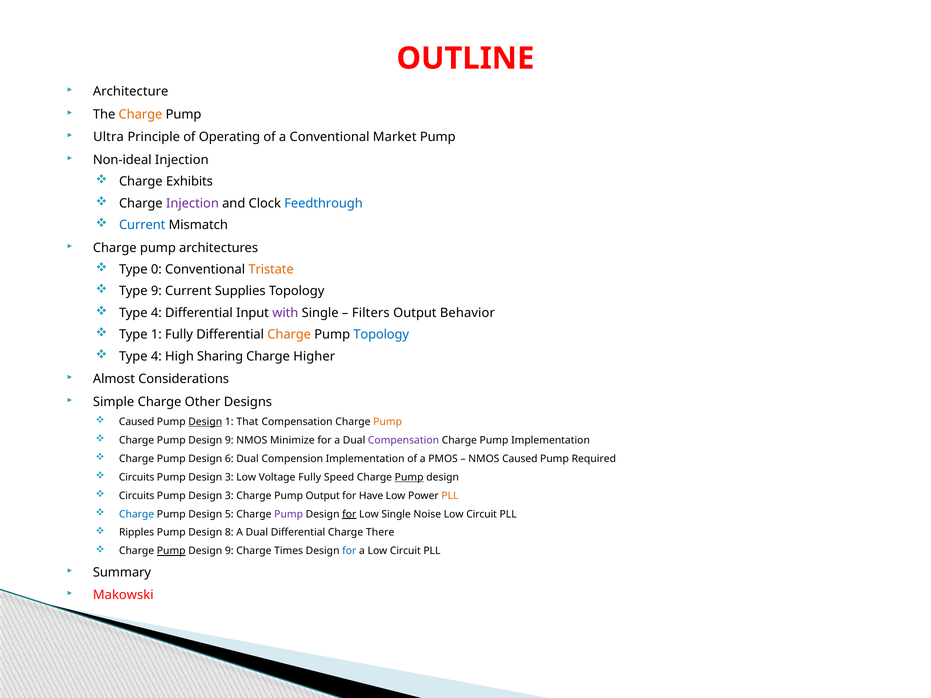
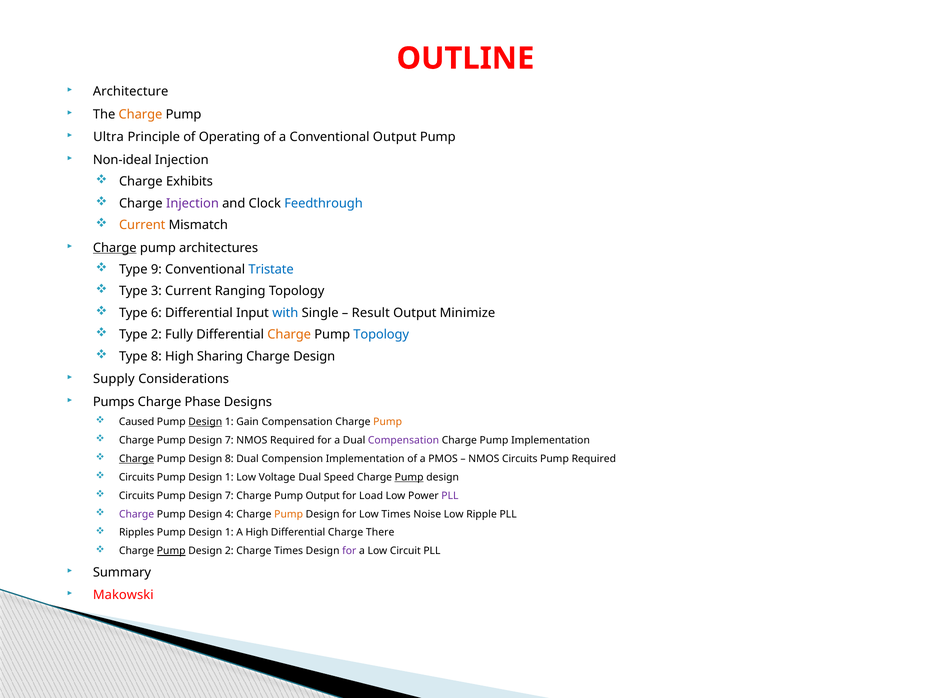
Conventional Market: Market -> Output
Current at (142, 225) colour: blue -> orange
Charge at (115, 248) underline: none -> present
0: 0 -> 9
Tristate colour: orange -> blue
Type 9: 9 -> 3
Supplies: Supplies -> Ranging
4 at (156, 313): 4 -> 6
with colour: purple -> blue
Filters: Filters -> Result
Behavior: Behavior -> Minimize
Type 1: 1 -> 2
4 at (156, 357): 4 -> 8
Charge Higher: Higher -> Design
Almost: Almost -> Supply
Simple: Simple -> Pumps
Other: Other -> Phase
That: That -> Gain
9 at (229, 440): 9 -> 7
NMOS Minimize: Minimize -> Required
Charge at (137, 459) underline: none -> present
Design 6: 6 -> 8
NMOS Caused: Caused -> Circuits
3 at (229, 477): 3 -> 1
Voltage Fully: Fully -> Dual
3 at (229, 496): 3 -> 7
Have: Have -> Load
PLL at (450, 496) colour: orange -> purple
Charge at (137, 514) colour: blue -> purple
5: 5 -> 4
Pump at (289, 514) colour: purple -> orange
for at (349, 514) underline: present -> none
Low Single: Single -> Times
Noise Low Circuit: Circuit -> Ripple
8 at (229, 533): 8 -> 1
Dual at (257, 533): Dual -> High
9 at (229, 551): 9 -> 2
for at (349, 551) colour: blue -> purple
